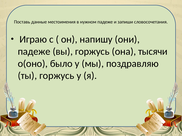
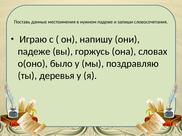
тысячи: тысячи -> словах
ты горжусь: горжусь -> деревья
